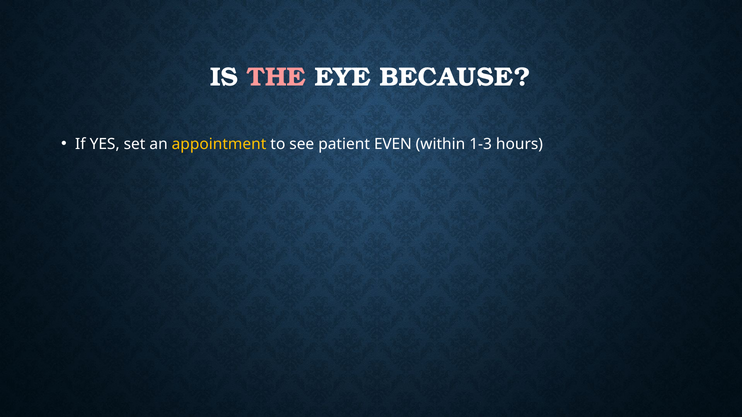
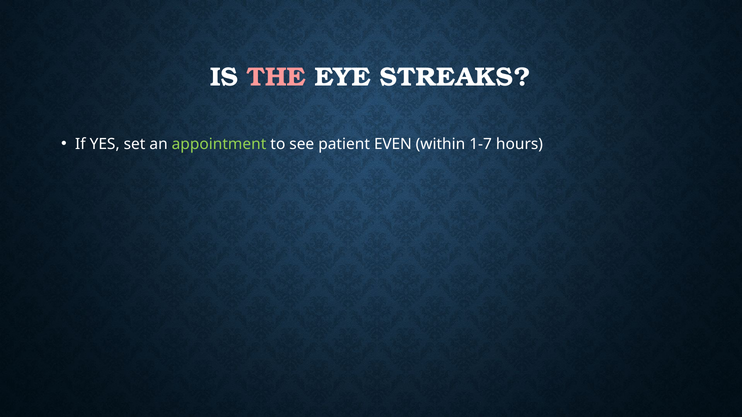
BECAUSE: BECAUSE -> STREAKS
appointment colour: yellow -> light green
1-3: 1-3 -> 1-7
